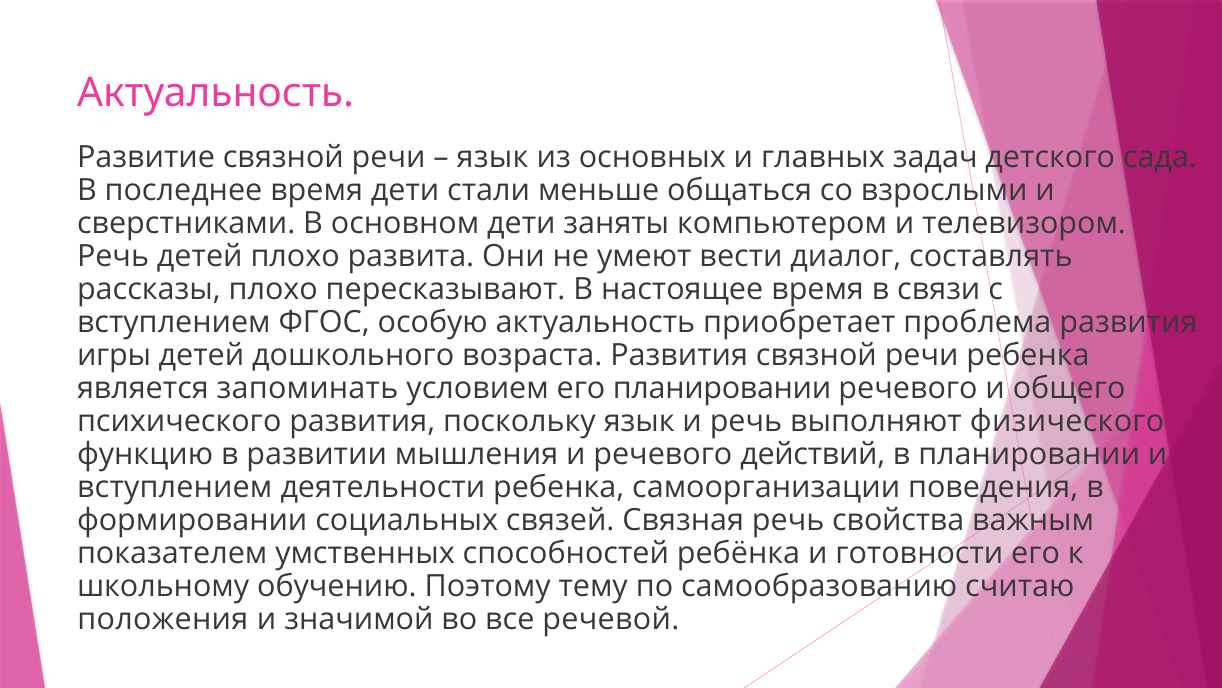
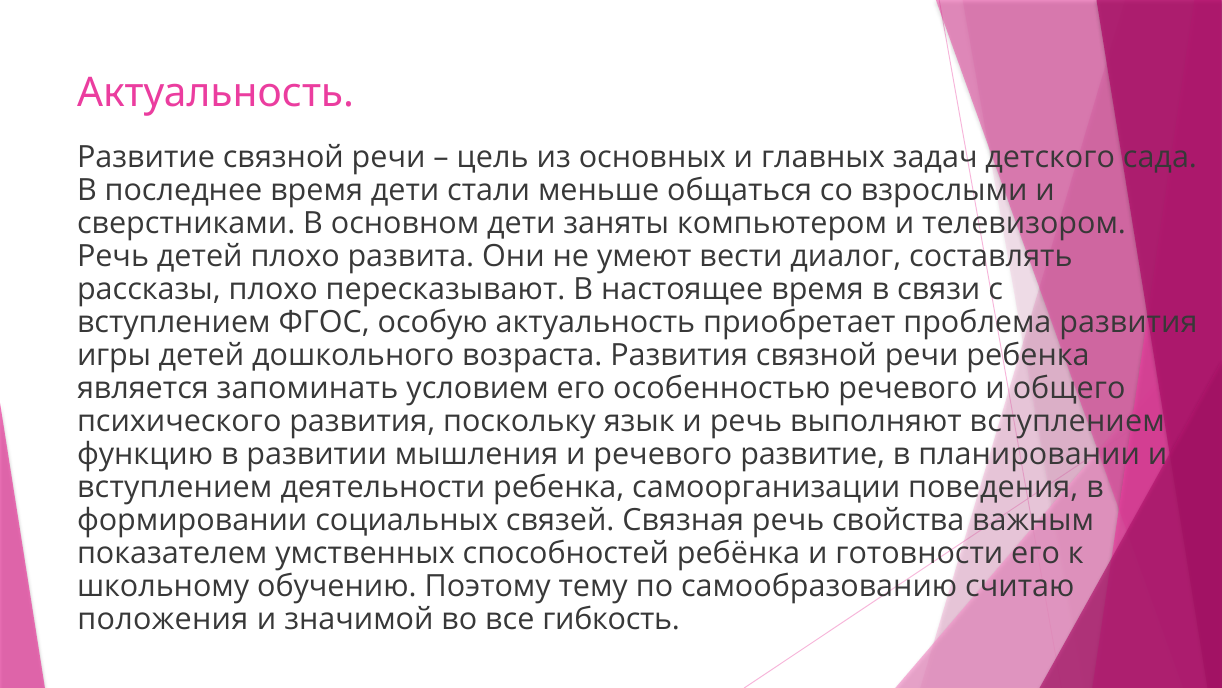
язык at (493, 157): язык -> цель
его планировании: планировании -> особенностью
выполняют физического: физического -> вступлением
речевого действий: действий -> развитие
речевой: речевой -> гибкость
